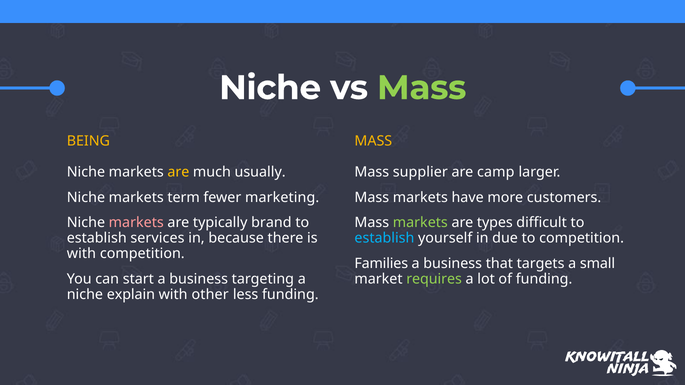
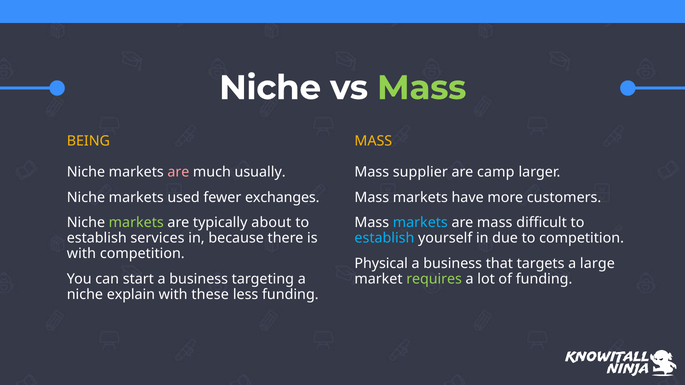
are at (178, 172) colour: yellow -> pink
term: term -> used
marketing: marketing -> exchanges
markets at (136, 223) colour: pink -> light green
brand: brand -> about
markets at (420, 223) colour: light green -> light blue
are types: types -> mass
Families: Families -> Physical
small: small -> large
other: other -> these
